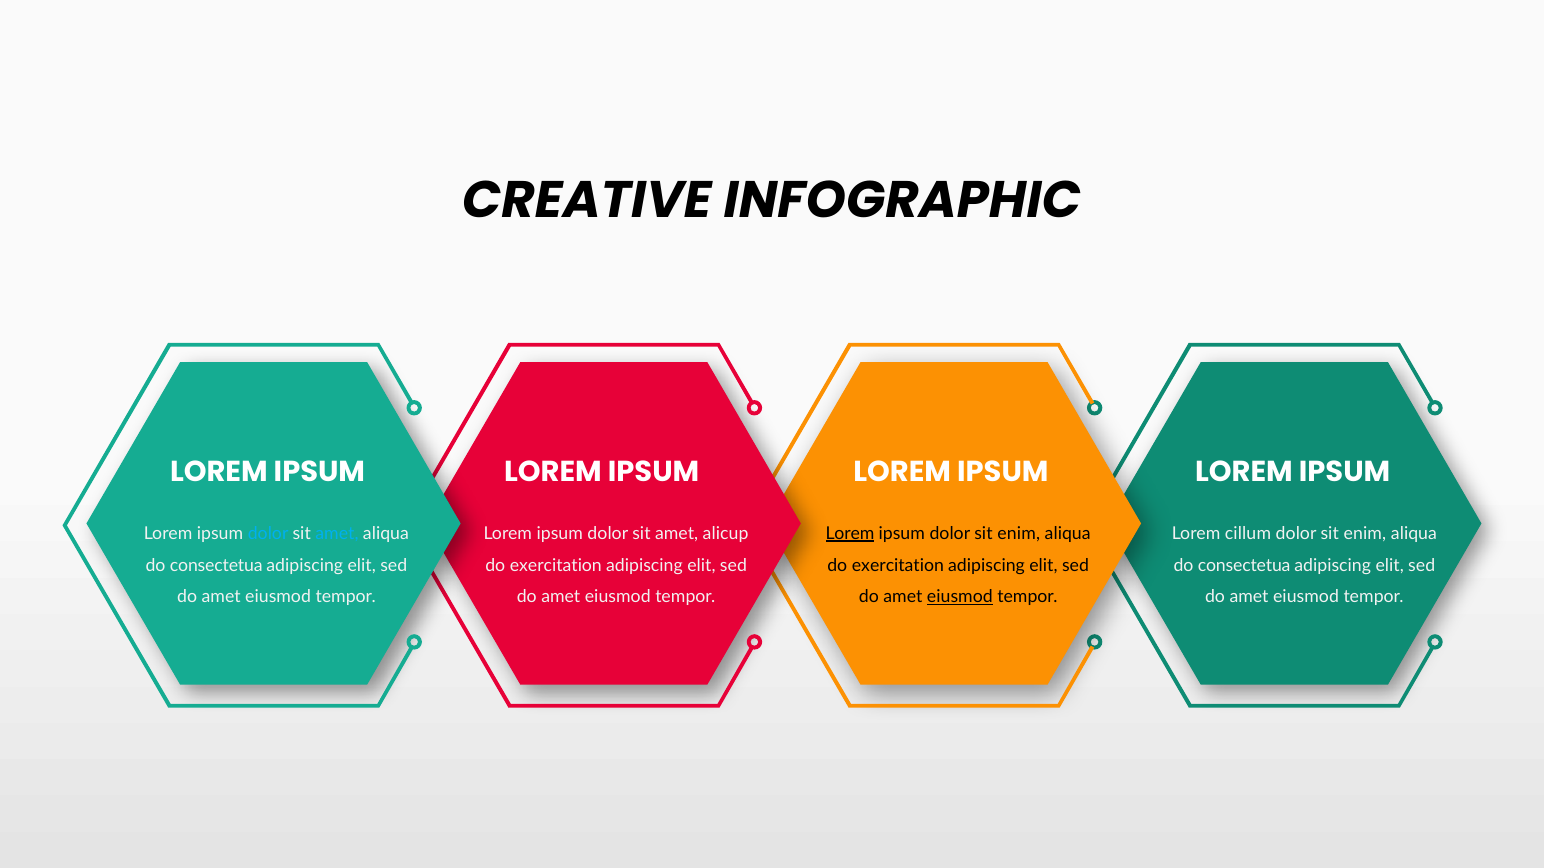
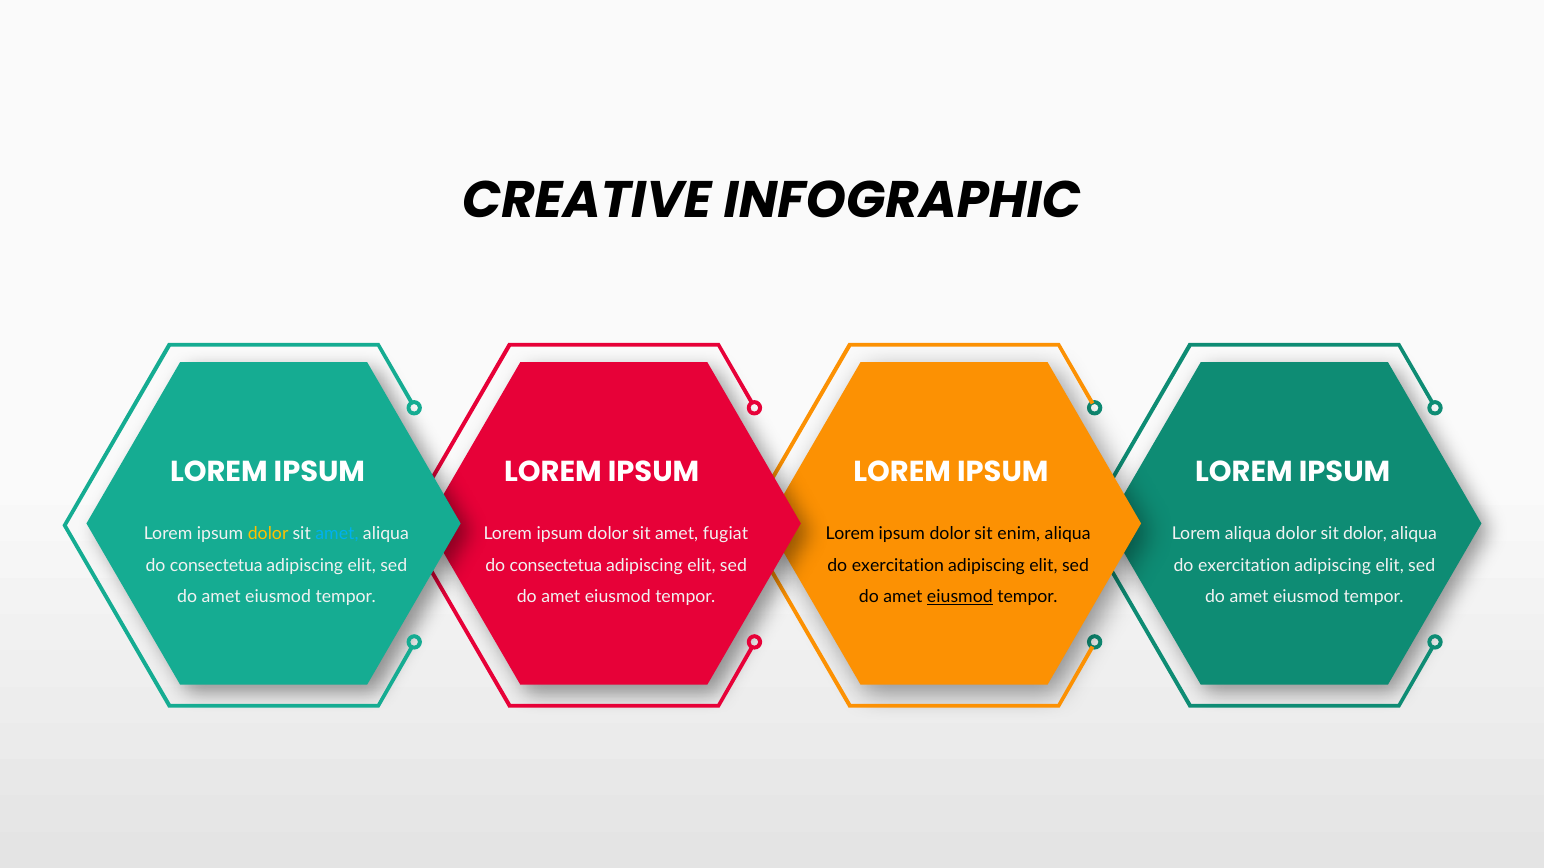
dolor at (268, 534) colour: light blue -> yellow
alicup: alicup -> fugiat
Lorem at (850, 534) underline: present -> none
Lorem cillum: cillum -> aliqua
enim at (1365, 534): enim -> dolor
exercitation at (556, 566): exercitation -> consectetua
consectetua at (1244, 566): consectetua -> exercitation
